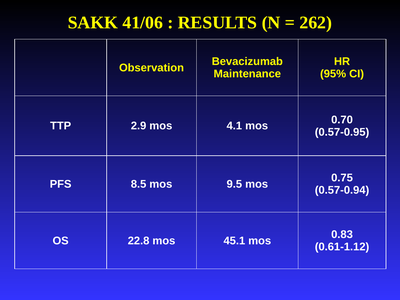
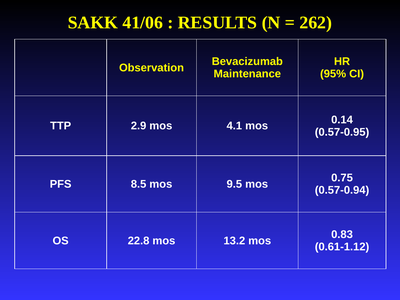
0.70: 0.70 -> 0.14
45.1: 45.1 -> 13.2
